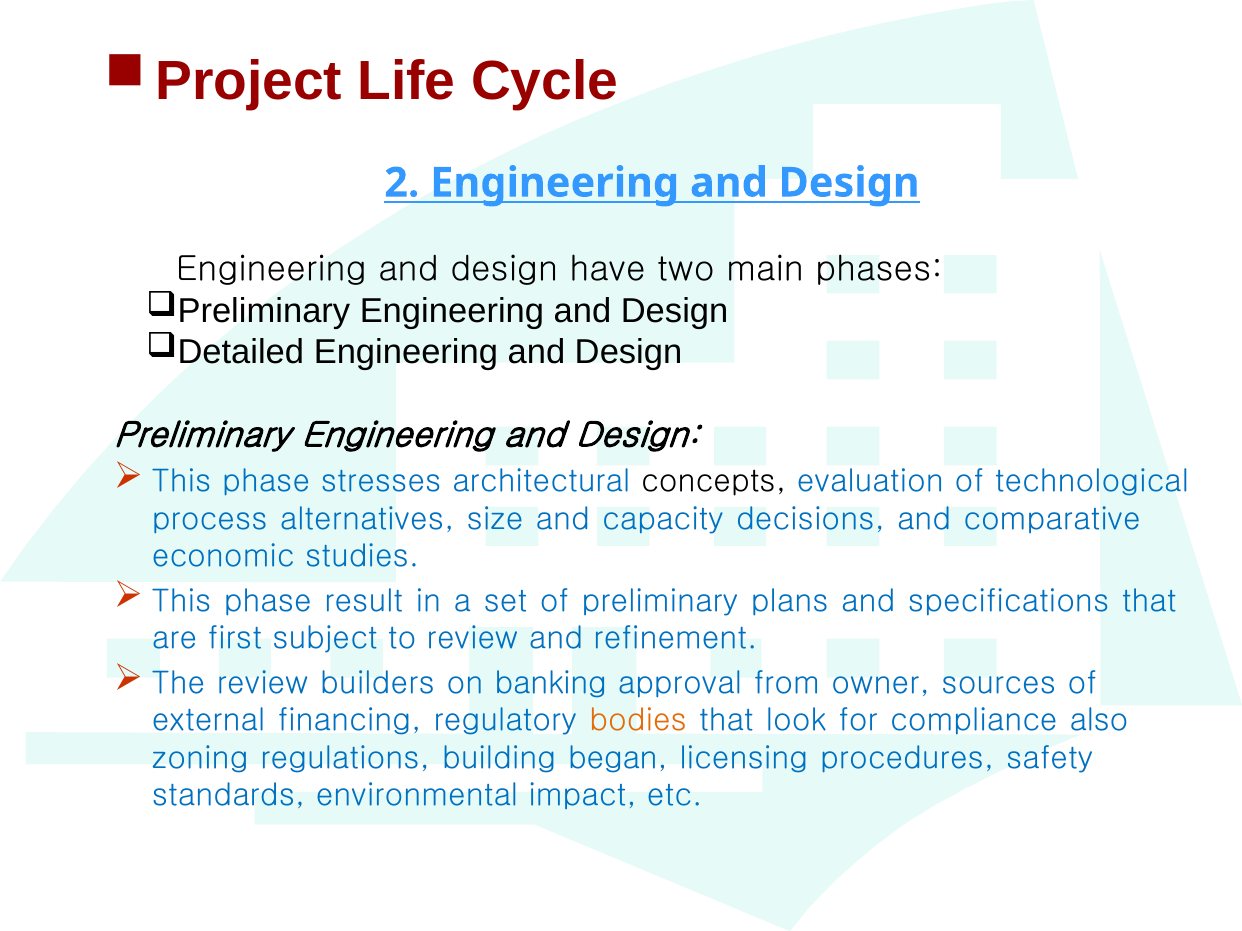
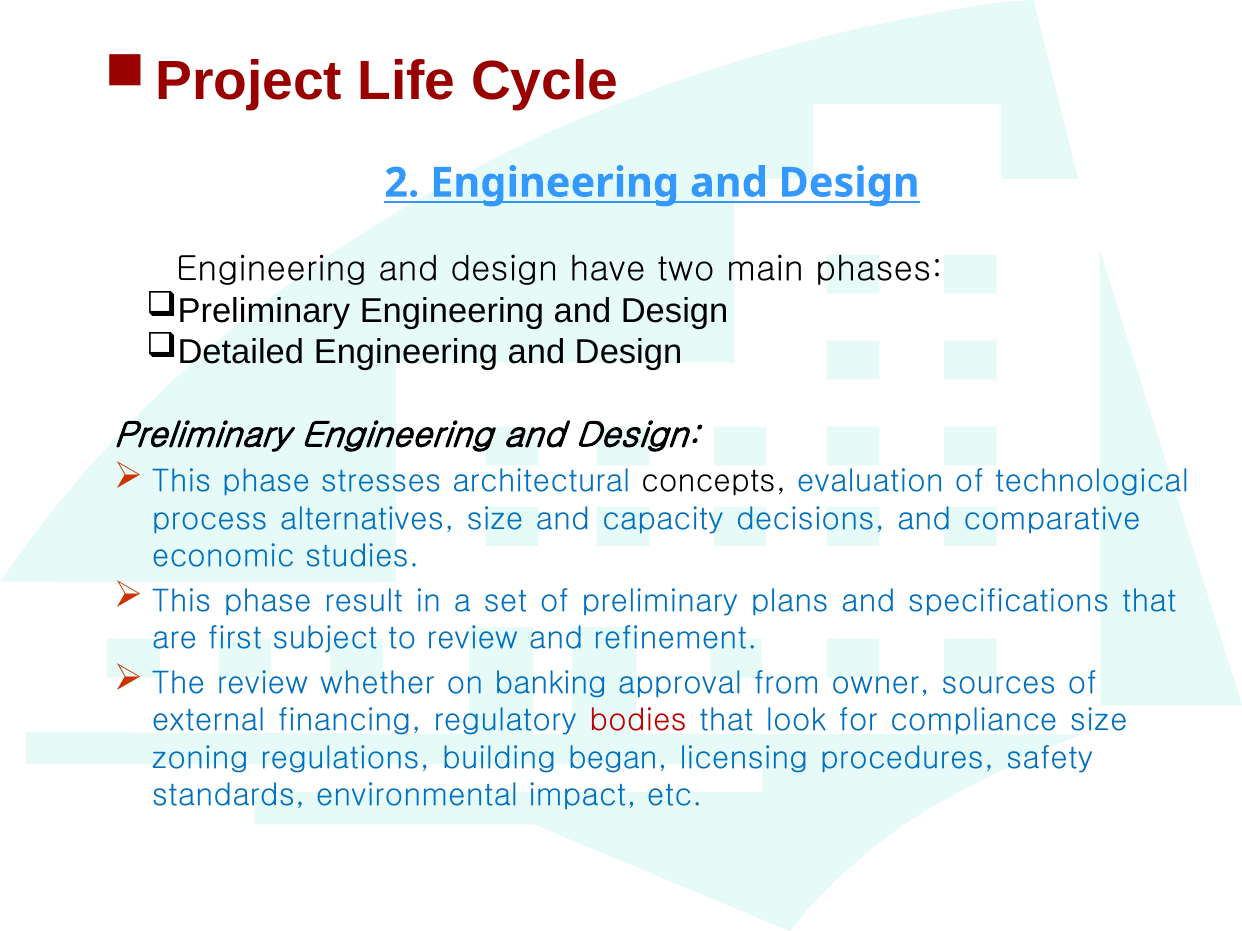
builders: builders -> whether
bodies colour: orange -> red
compliance also: also -> size
